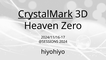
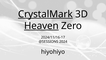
Heaven underline: none -> present
